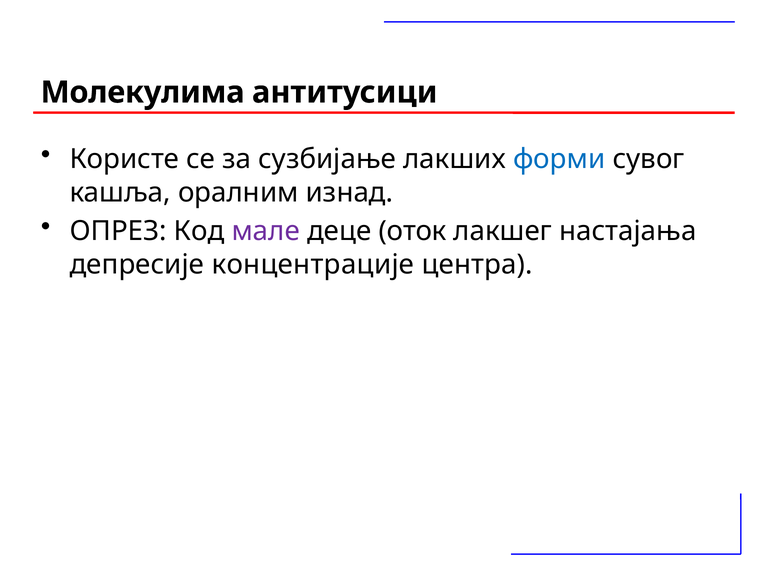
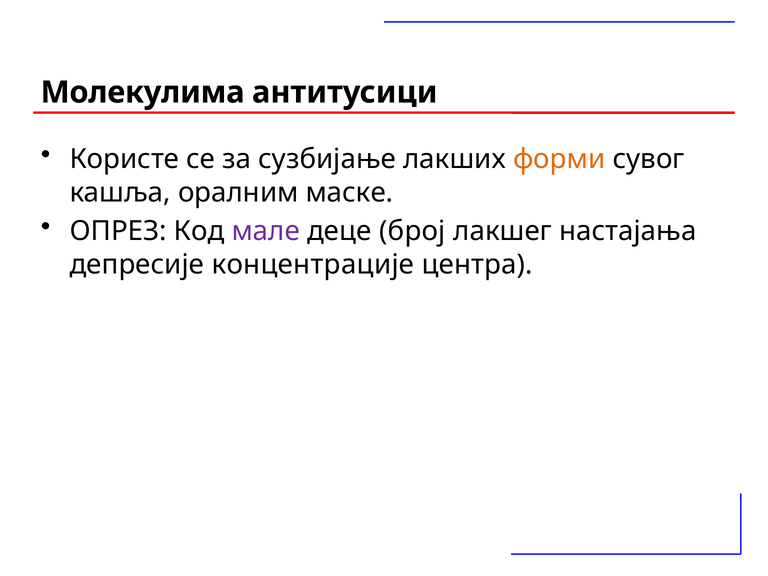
форми colour: blue -> orange
изнад: изнад -> маске
оток: оток -> број
